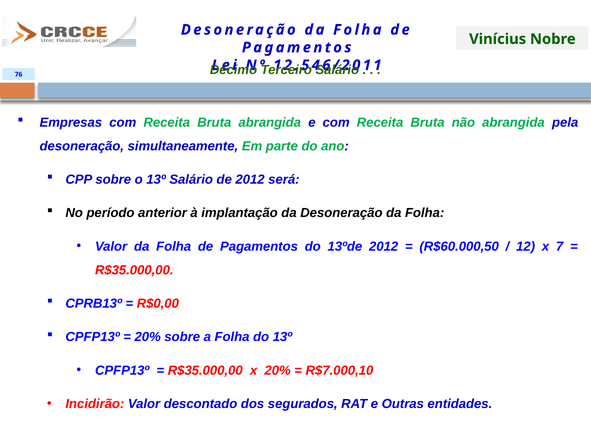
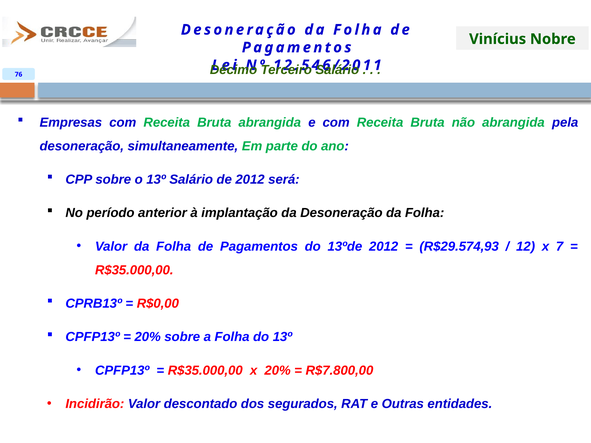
R$60.000,50: R$60.000,50 -> R$29.574,93
R$7.000,10: R$7.000,10 -> R$7.800,00
